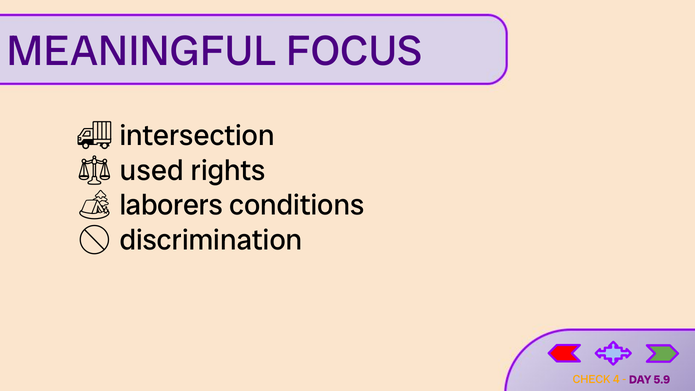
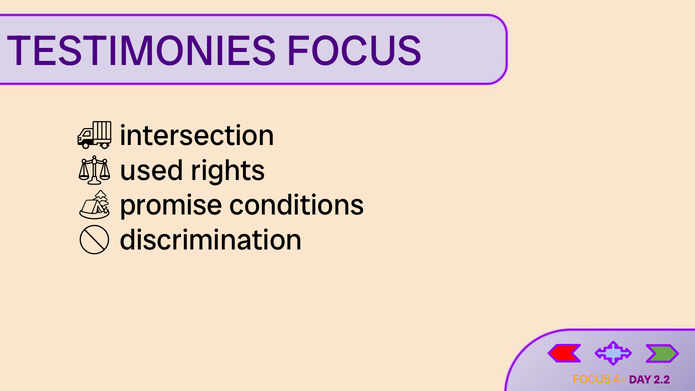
MEANINGFUL: MEANINGFUL -> TESTIMONIES
laborers: laborers -> promise
CHECK at (592, 380): CHECK -> FOCUS
5.9: 5.9 -> 2.2
